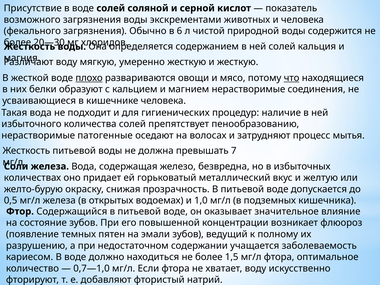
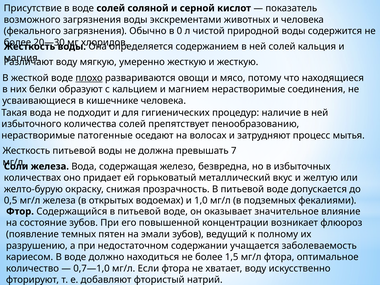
6: 6 -> 0
что underline: present -> none
кишечника: кишечника -> фекалиями
